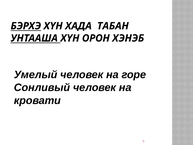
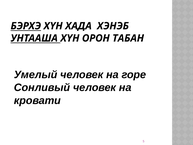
ТАБАН: ТАБАН -> ХЭНЭБ
ХЭНЭБ: ХЭНЭБ -> ТАБАН
